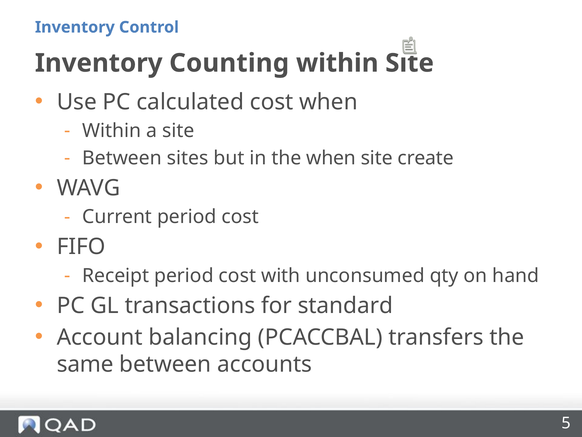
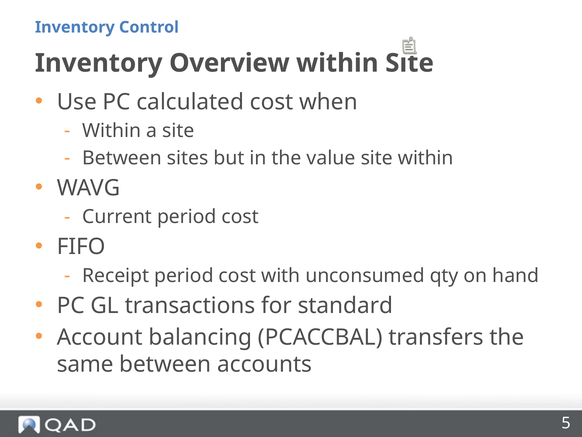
Counting: Counting -> Overview
the when: when -> value
site create: create -> within
